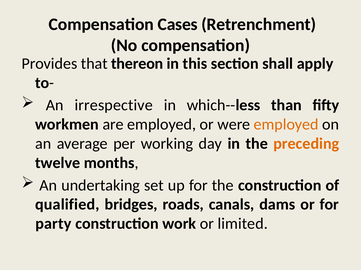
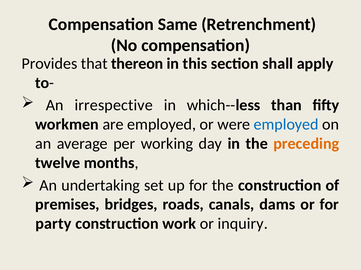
Cases: Cases -> Same
employed at (286, 125) colour: orange -> blue
qualified: qualified -> premises
limited: limited -> inquiry
